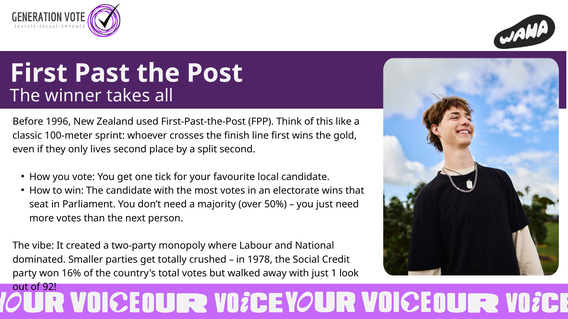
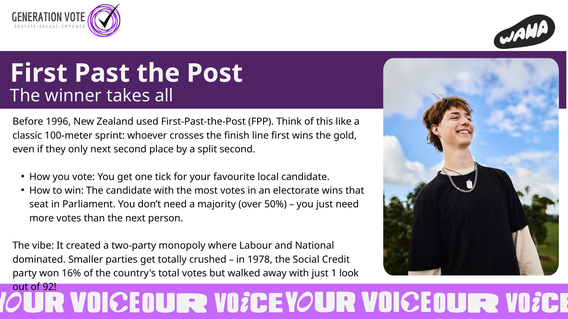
only lives: lives -> next
